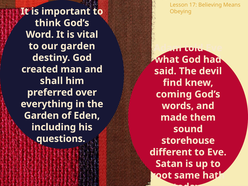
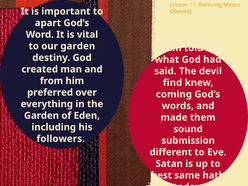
think: think -> apart
shall: shall -> from
questions: questions -> followers
storehouse: storehouse -> submission
root: root -> best
